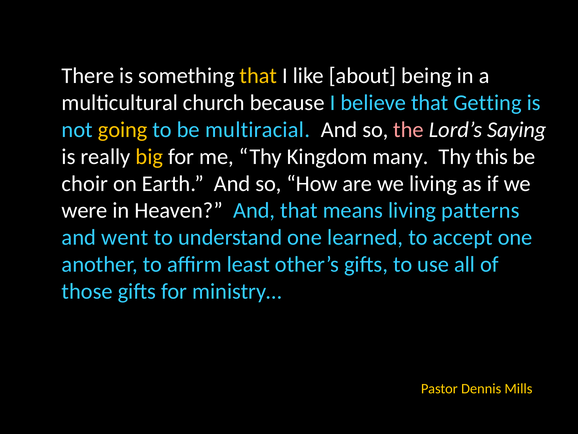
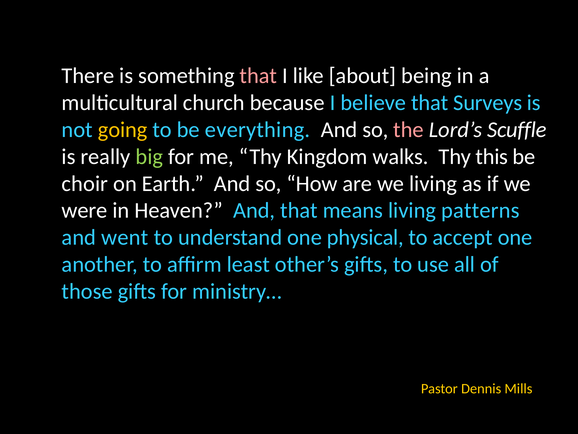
that at (258, 76) colour: yellow -> pink
Getting: Getting -> Surveys
multiracial: multiracial -> everything
Saying: Saying -> Scuffle
big colour: yellow -> light green
many: many -> walks
learned: learned -> physical
